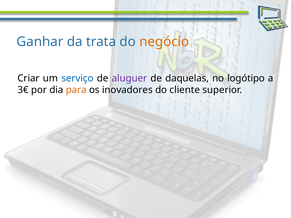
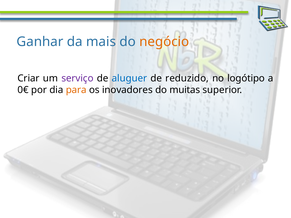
trata: trata -> mais
serviço colour: blue -> purple
aluguer colour: purple -> blue
daquelas: daquelas -> reduzido
3€: 3€ -> 0€
cliente: cliente -> muitas
